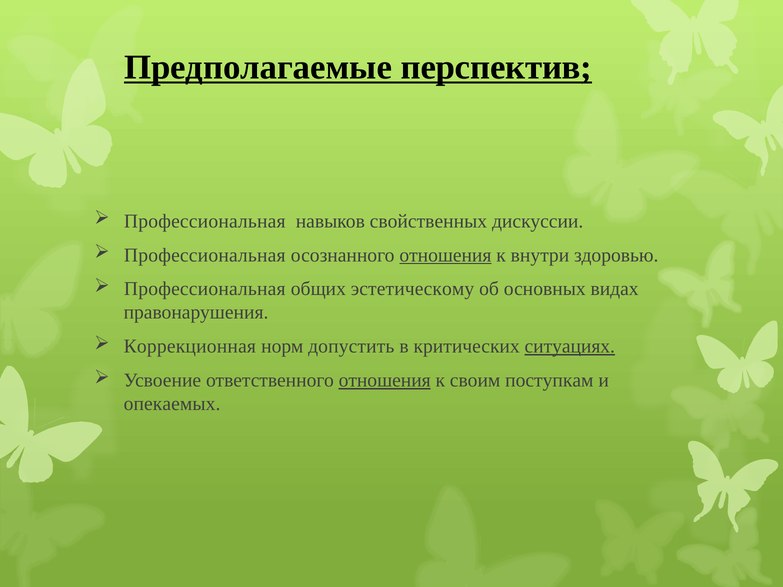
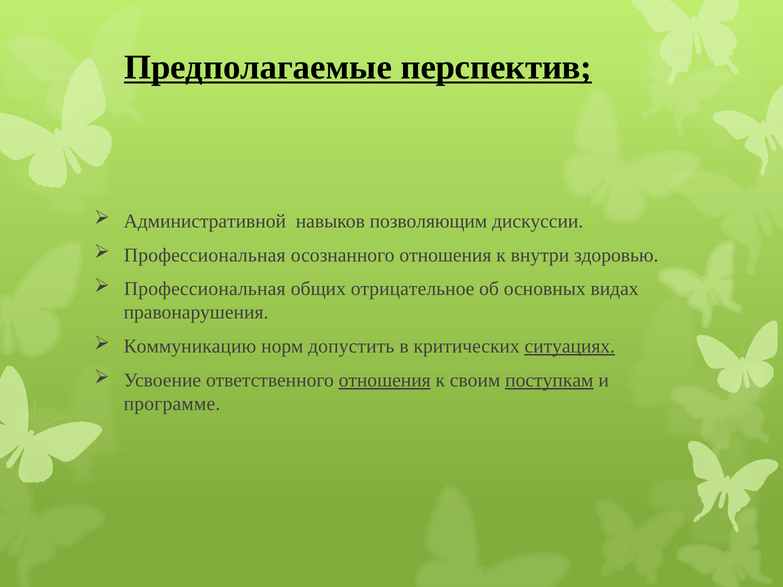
Профессиональная at (205, 221): Профессиональная -> Административной
свойственных: свойственных -> позволяющим
отношения at (445, 255) underline: present -> none
эстетическому: эстетическому -> отрицательное
Коррекционная: Коррекционная -> Коммуникацию
поступкам underline: none -> present
опекаемых: опекаемых -> программе
